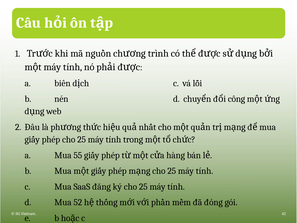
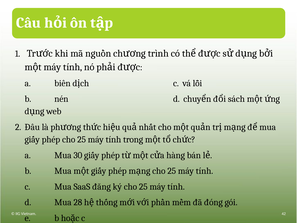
công: công -> sách
55: 55 -> 30
52: 52 -> 28
